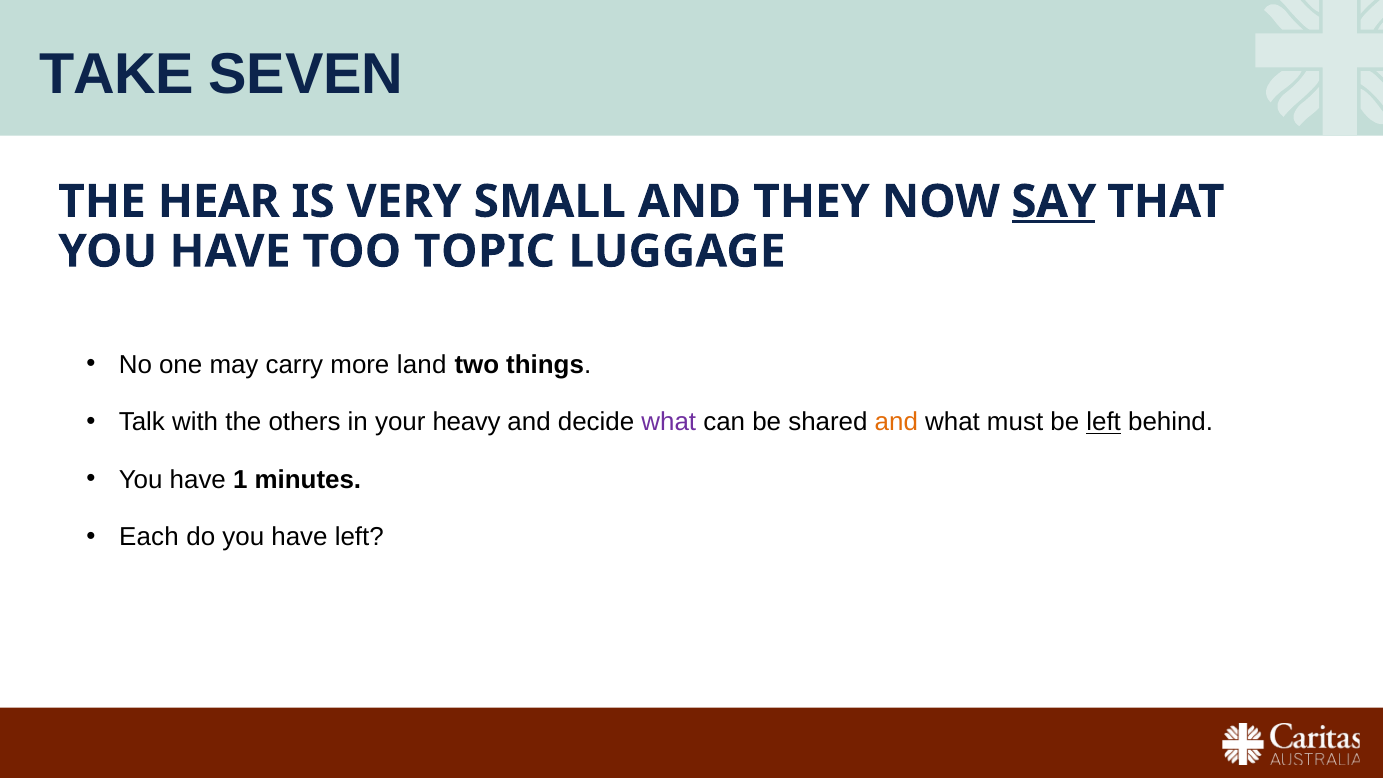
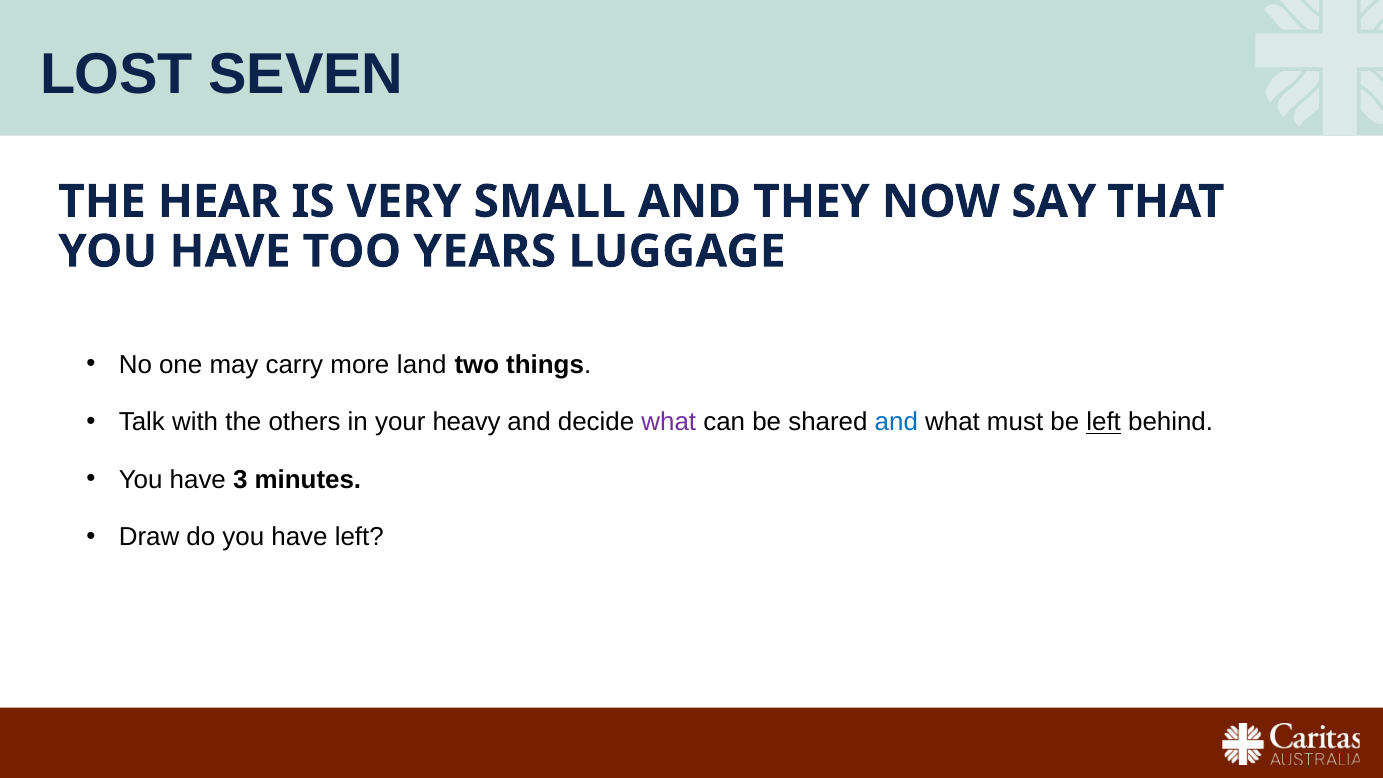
TAKE: TAKE -> LOST
SAY underline: present -> none
TOPIC: TOPIC -> YEARS
and at (896, 422) colour: orange -> blue
1: 1 -> 3
Each: Each -> Draw
